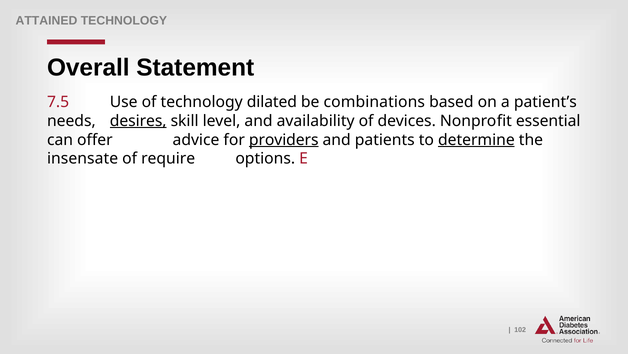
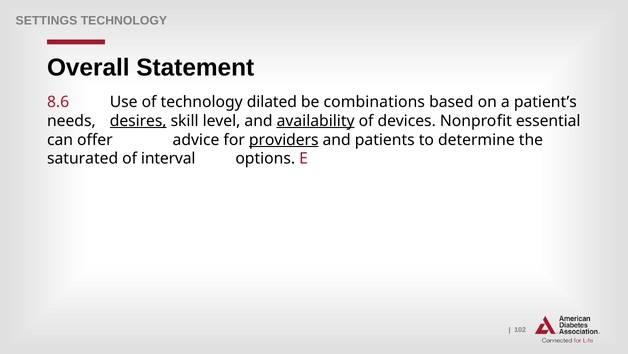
ATTAINED: ATTAINED -> SETTINGS
7.5: 7.5 -> 8.6
availability underline: none -> present
determine underline: present -> none
insensate: insensate -> saturated
require: require -> interval
